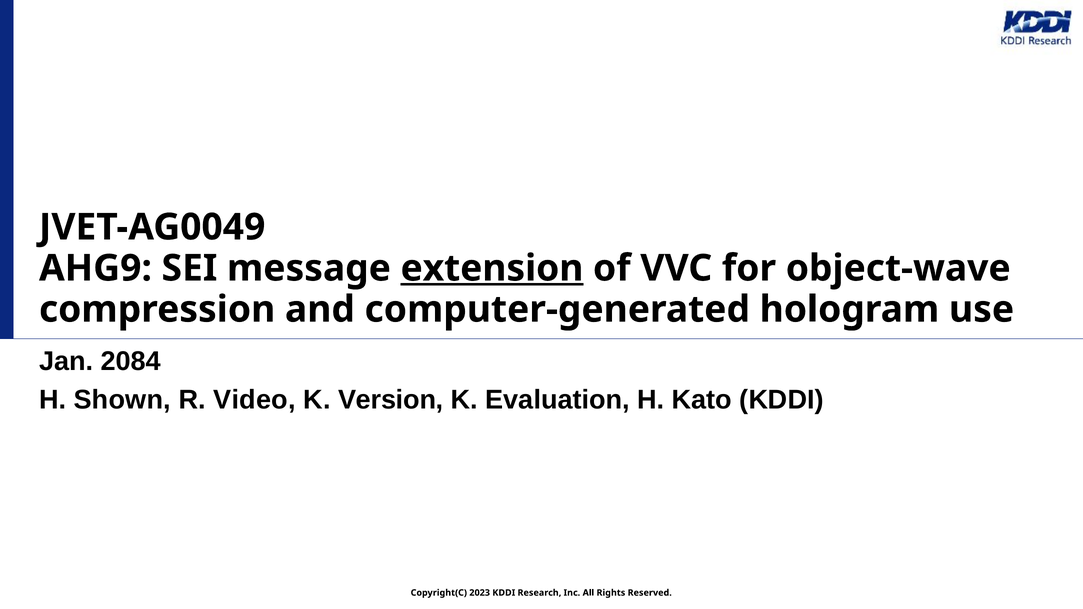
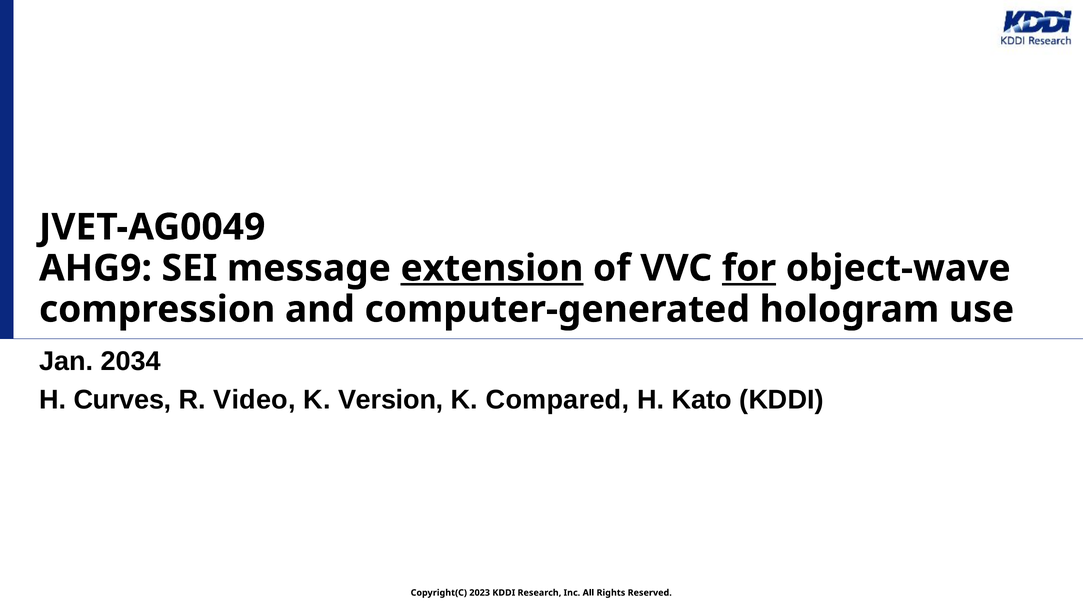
for underline: none -> present
2084: 2084 -> 2034
Shown: Shown -> Curves
Evaluation: Evaluation -> Compared
